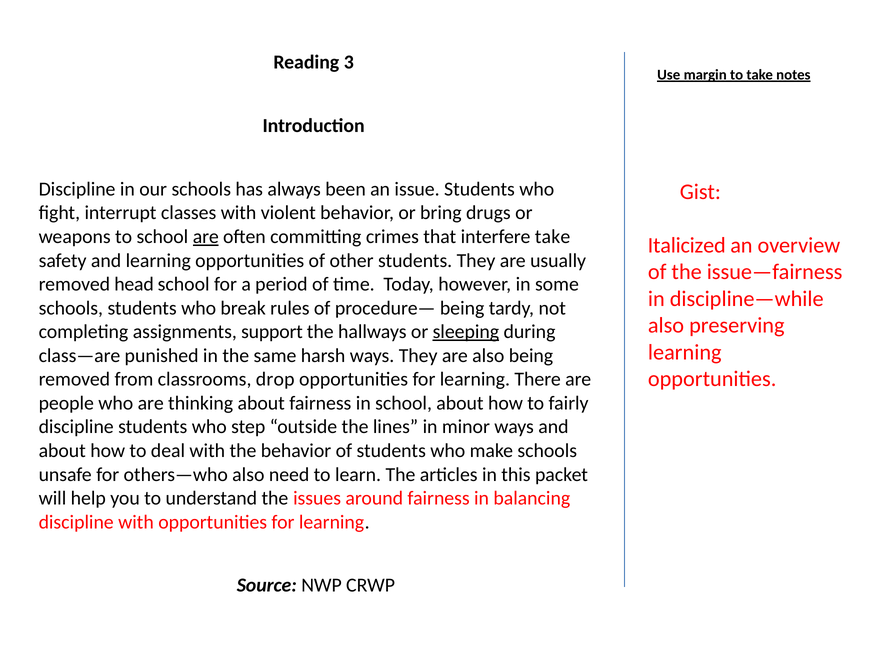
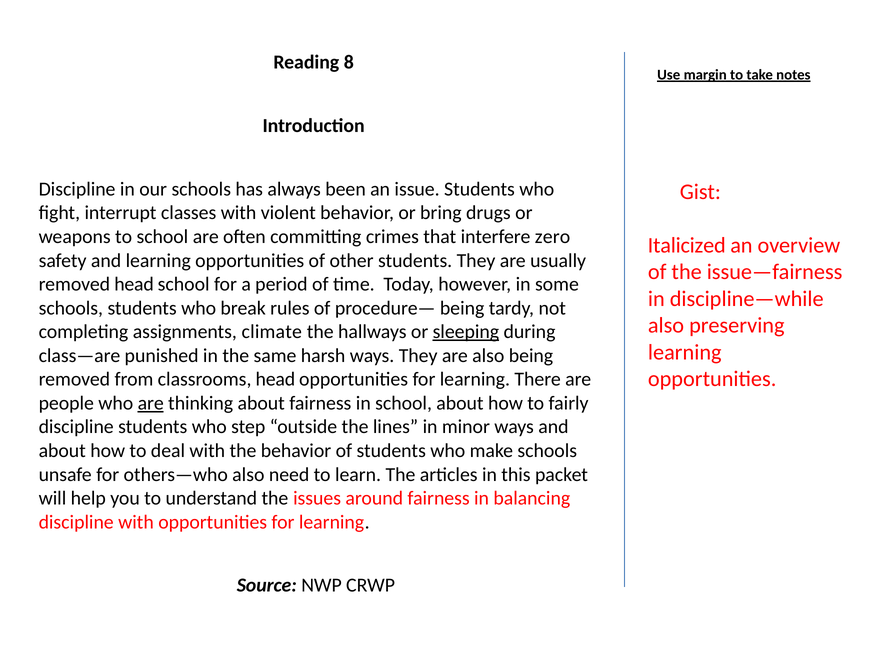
3: 3 -> 8
are at (206, 237) underline: present -> none
interfere take: take -> zero
support: support -> climate
classrooms drop: drop -> head
are at (151, 403) underline: none -> present
